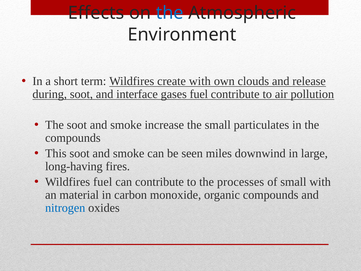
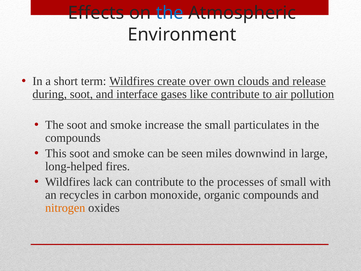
create with: with -> over
gases fuel: fuel -> like
long-having: long-having -> long-helped
Wildfires fuel: fuel -> lack
material: material -> recycles
nitrogen colour: blue -> orange
